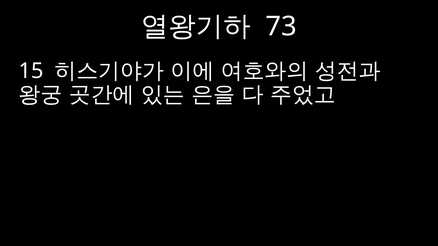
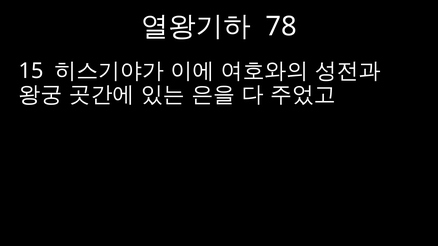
73: 73 -> 78
